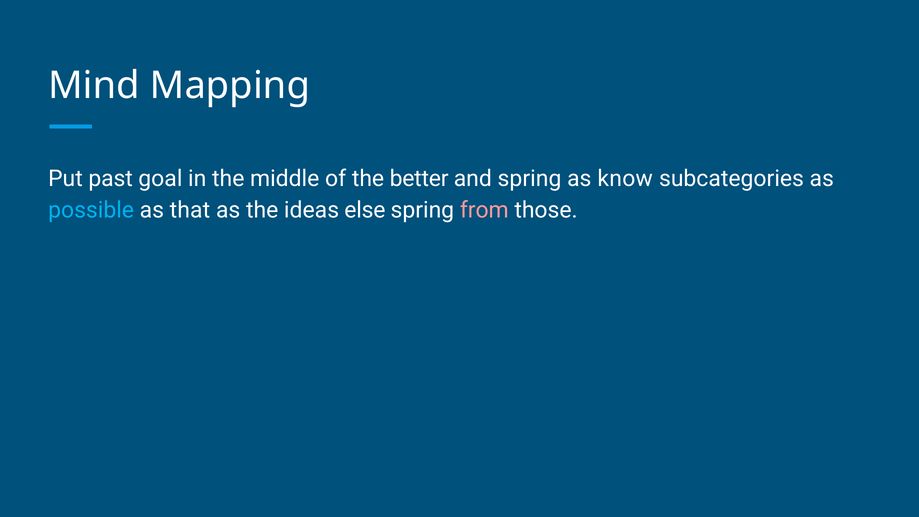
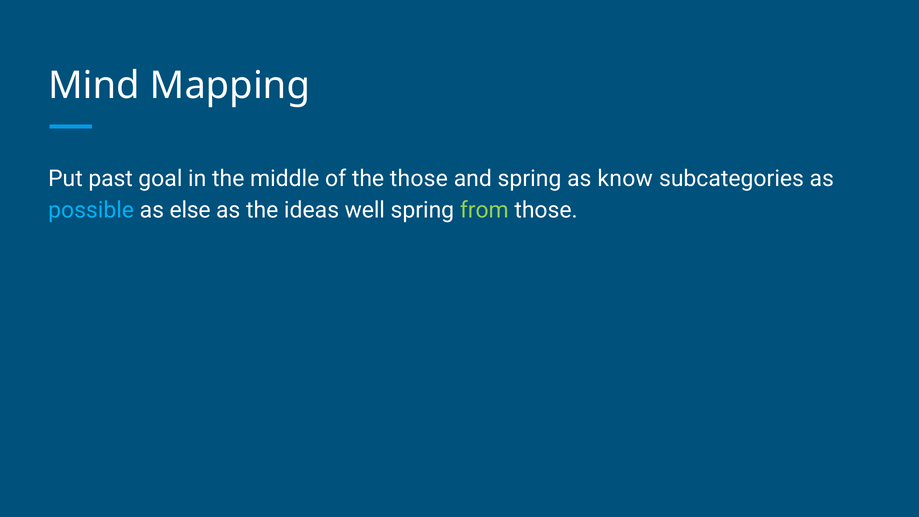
the better: better -> those
that: that -> else
else: else -> well
from colour: pink -> light green
